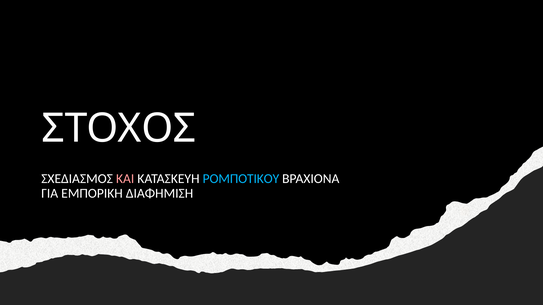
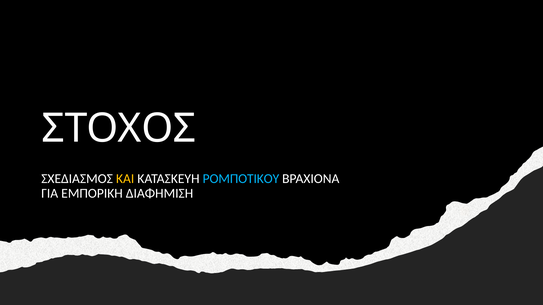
ΚΑΙ colour: pink -> yellow
